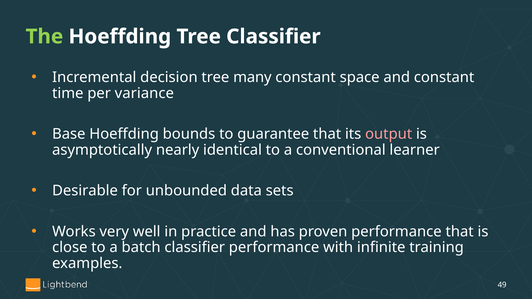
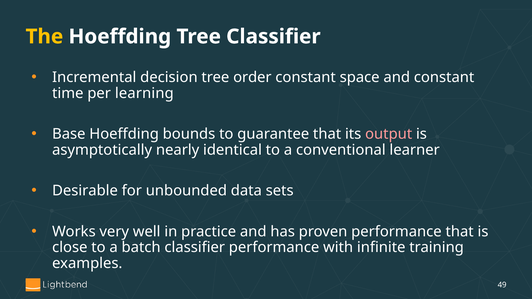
The colour: light green -> yellow
many: many -> order
variance: variance -> learning
